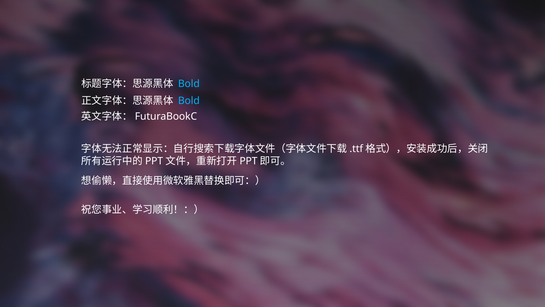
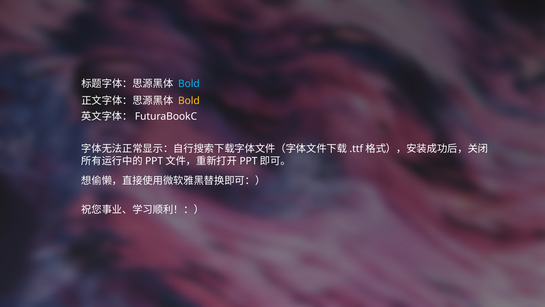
Bold at (189, 100) colour: light blue -> yellow
